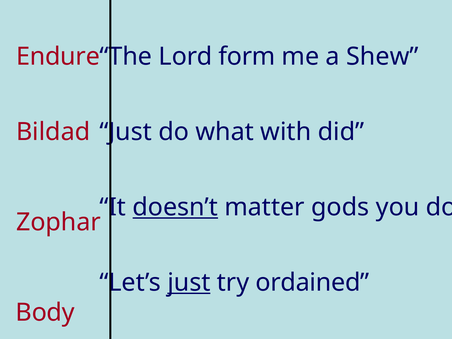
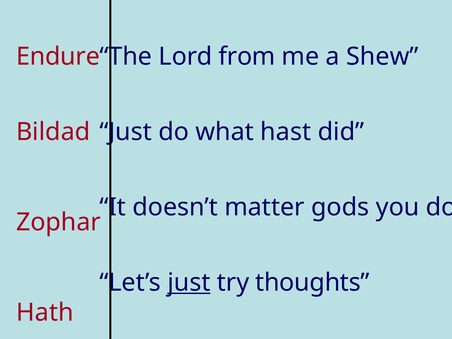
form: form -> from
with: with -> hast
doesn’t underline: present -> none
ordained: ordained -> thoughts
Body: Body -> Hath
